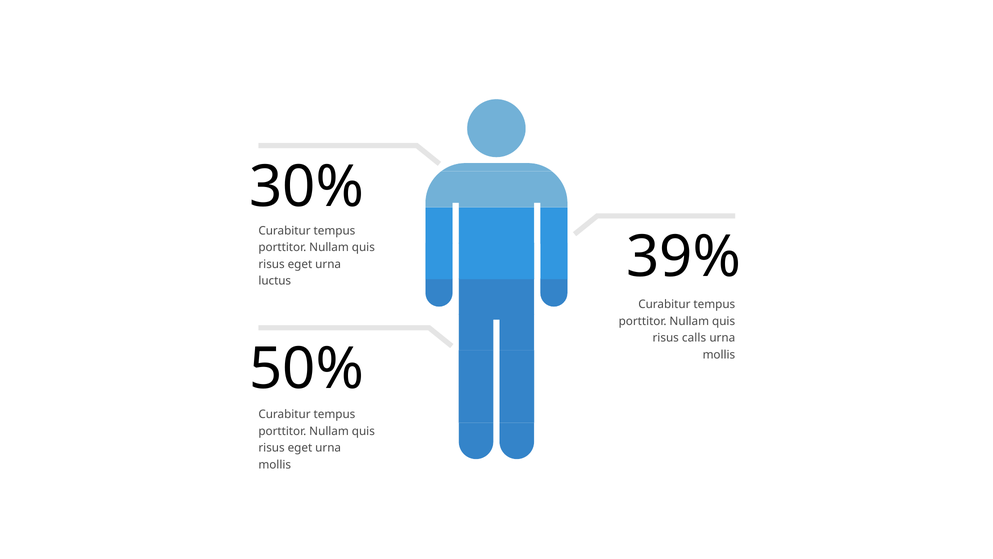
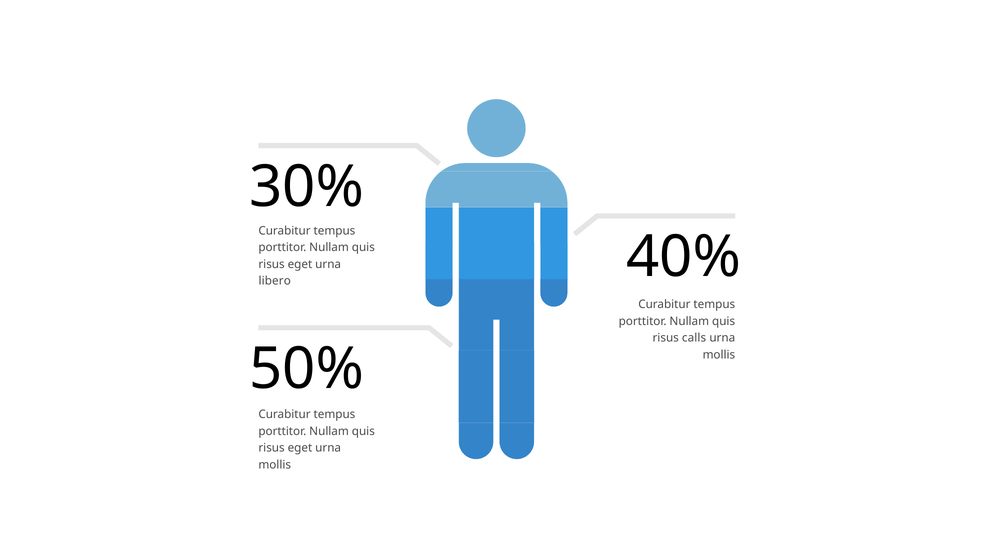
39%: 39% -> 40%
luctus: luctus -> libero
